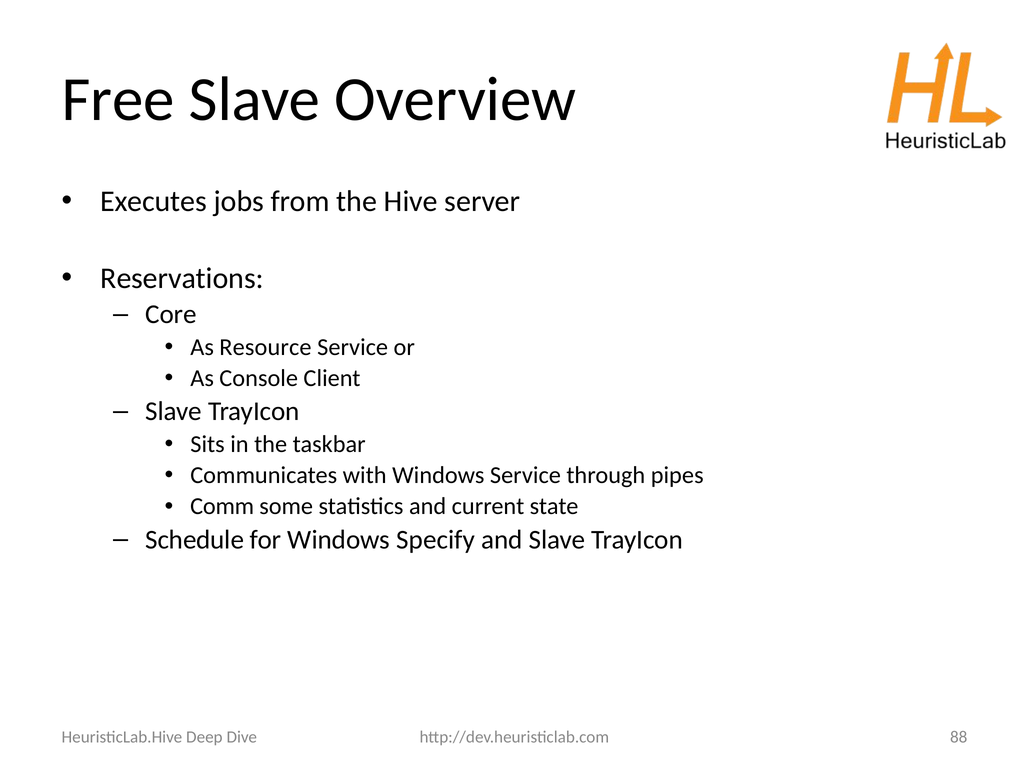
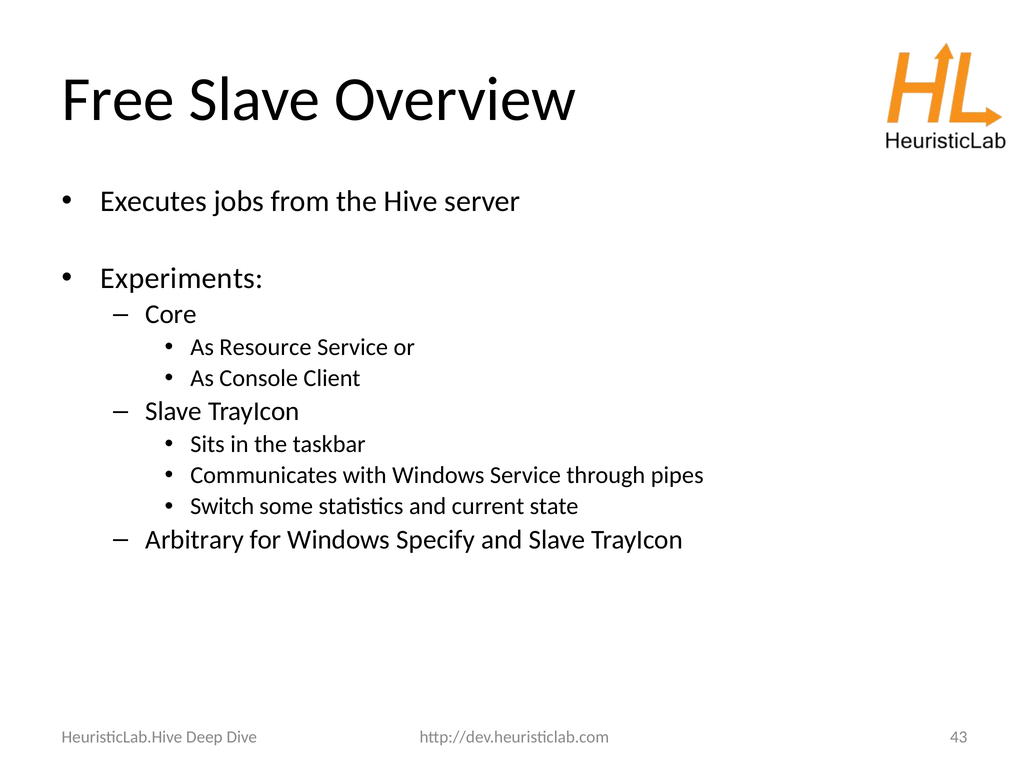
Reservations: Reservations -> Experiments
Comm: Comm -> Switch
Schedule: Schedule -> Arbitrary
88: 88 -> 43
